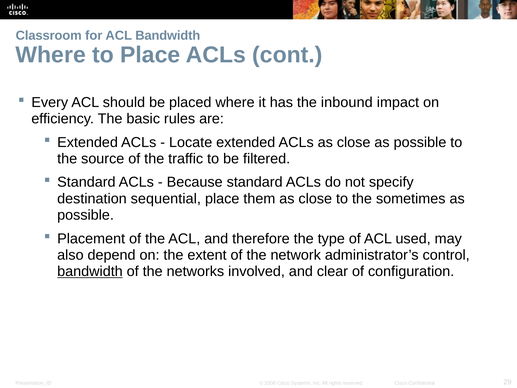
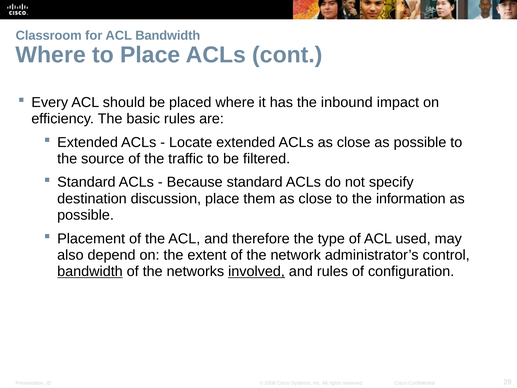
sequential: sequential -> discussion
sometimes: sometimes -> information
involved underline: none -> present
and clear: clear -> rules
